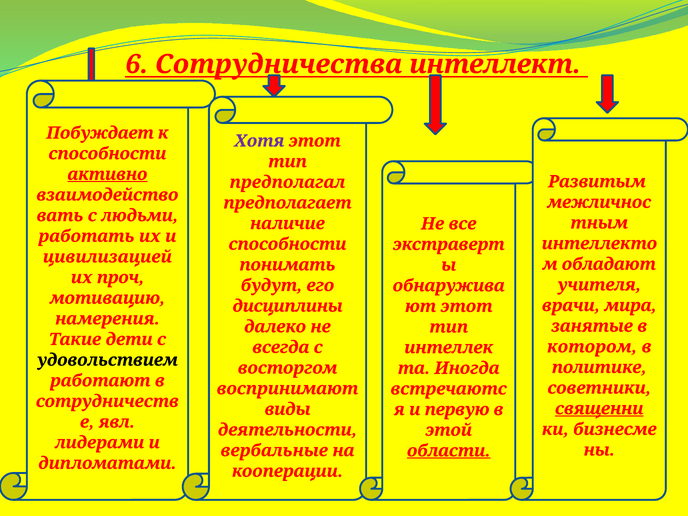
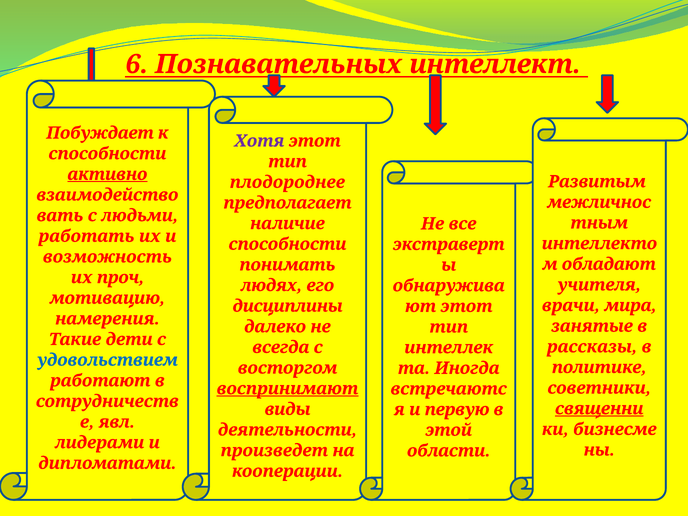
Сотрудничества: Сотрудничества -> Познавательных
предполагал: предполагал -> плодороднее
цивилизацией: цивилизацией -> возможность
будут: будут -> людях
котором: котором -> рассказы
удовольствием colour: black -> blue
воспринимают underline: none -> present
вербальные: вербальные -> произведет
области underline: present -> none
